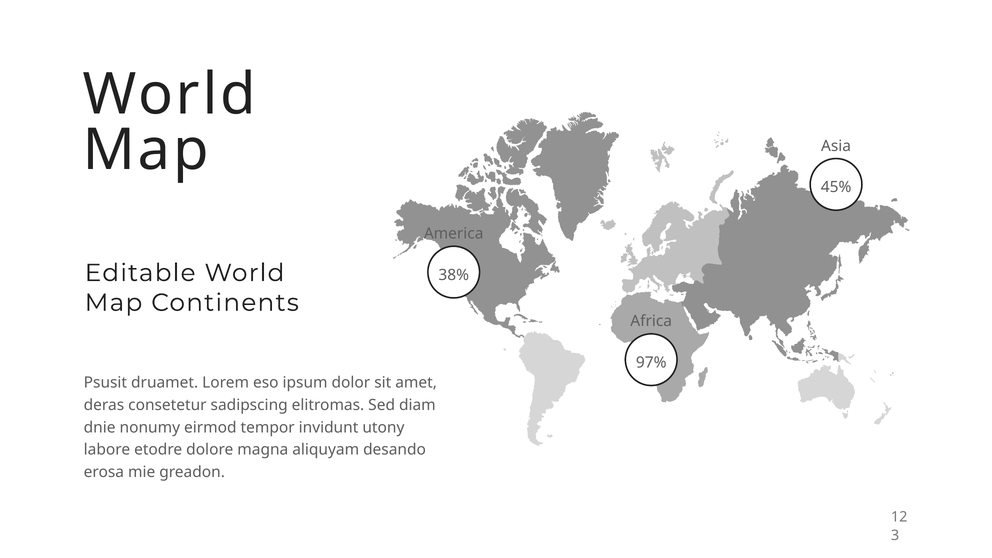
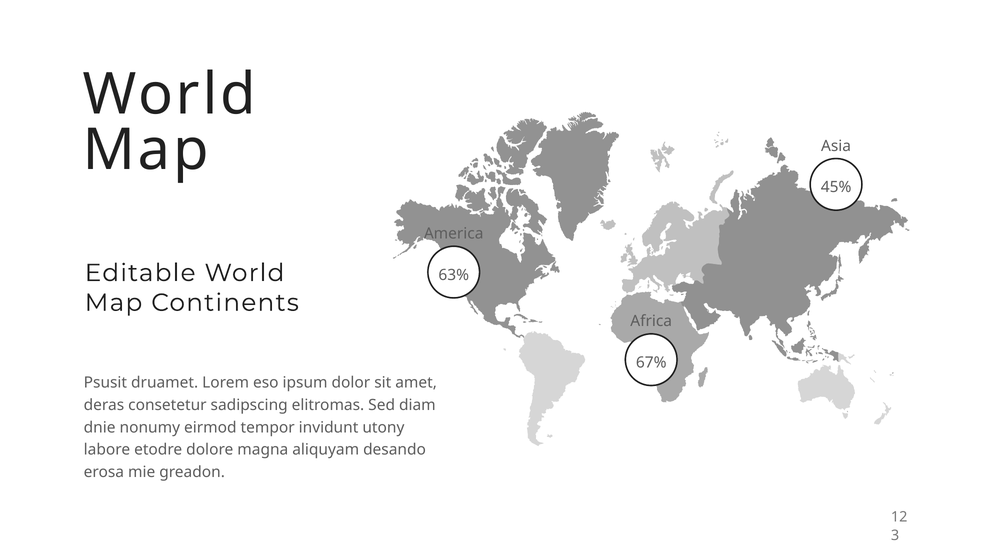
38%: 38% -> 63%
97%: 97% -> 67%
